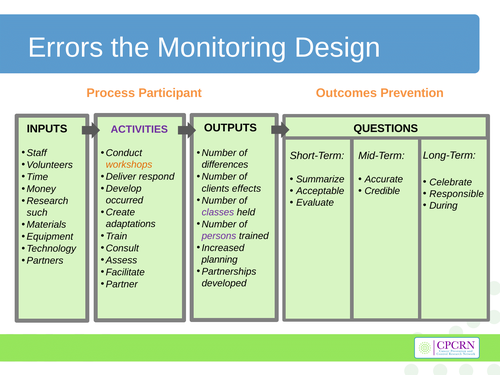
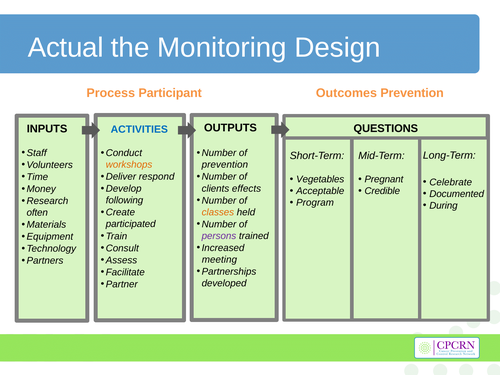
Errors: Errors -> Actual
ACTIVITIES colour: purple -> blue
differences at (225, 165): differences -> prevention
Accurate: Accurate -> Pregnant
Summarize: Summarize -> Vegetables
Responsible: Responsible -> Documented
occurred: occurred -> following
Evaluate: Evaluate -> Program
classes colour: purple -> orange
such: such -> often
adaptations: adaptations -> participated
planning: planning -> meeting
